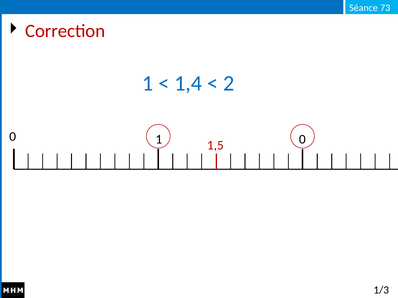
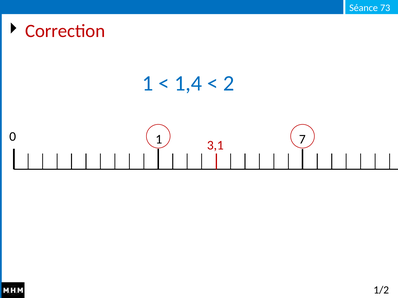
0 0: 0 -> 7
1,5: 1,5 -> 3,1
1/3: 1/3 -> 1/2
